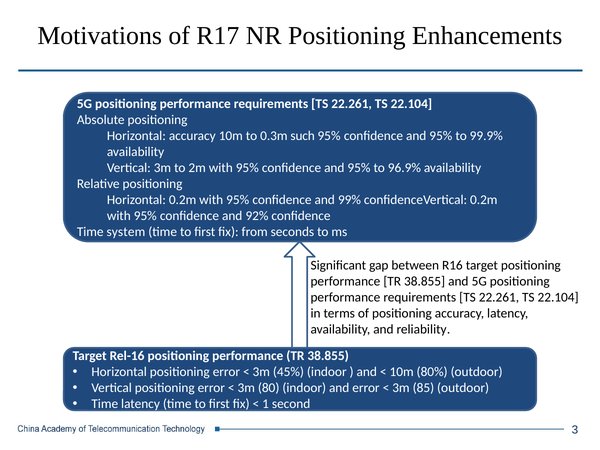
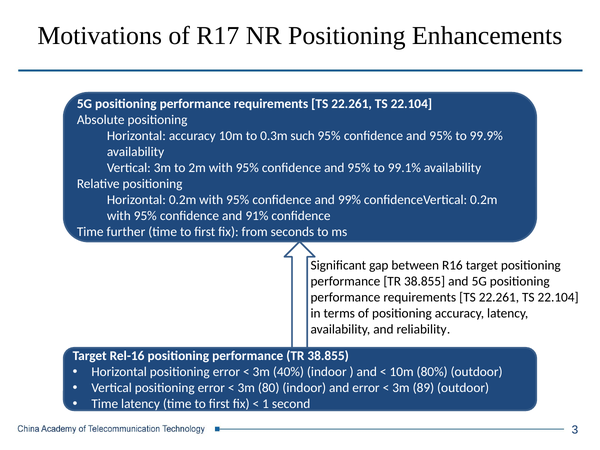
96.9%: 96.9% -> 99.1%
92%: 92% -> 91%
system: system -> further
45%: 45% -> 40%
85: 85 -> 89
